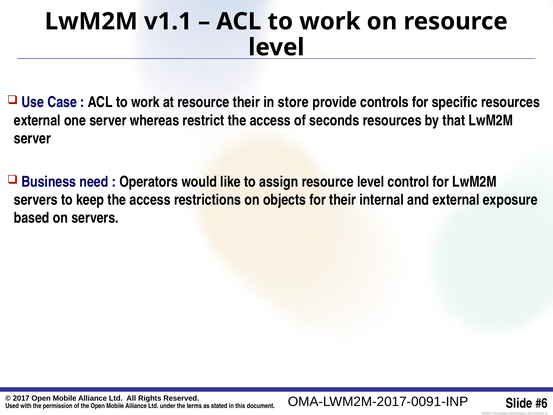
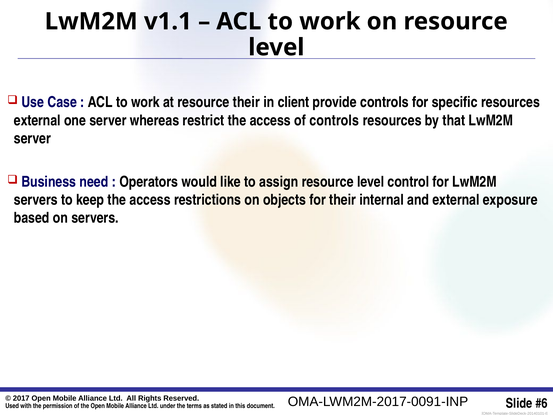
store: store -> client
of seconds: seconds -> controls
